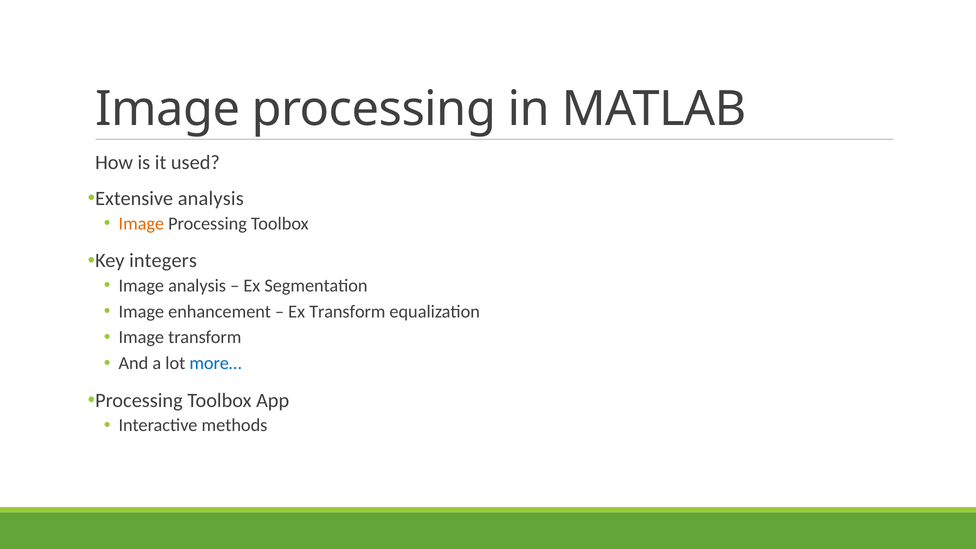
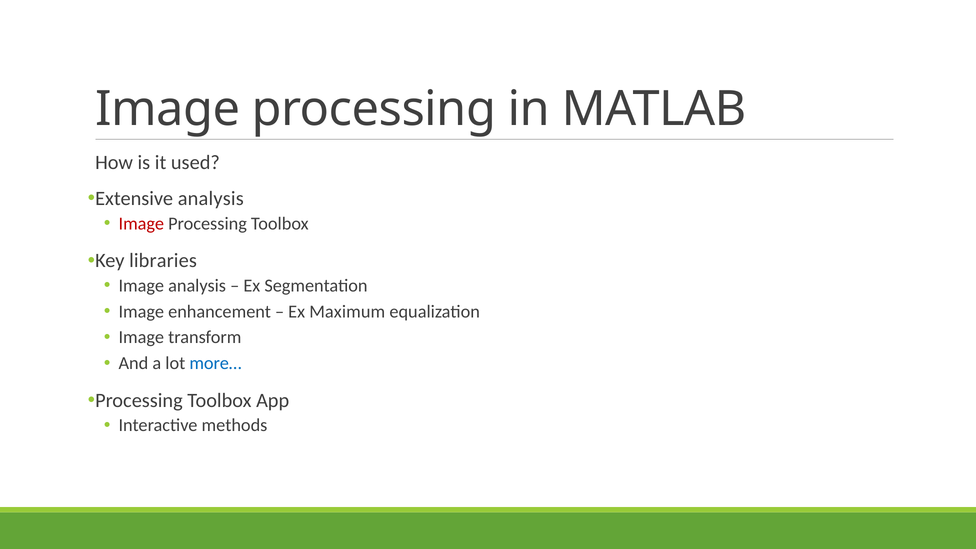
Image at (141, 224) colour: orange -> red
integers: integers -> libraries
Ex Transform: Transform -> Maximum
